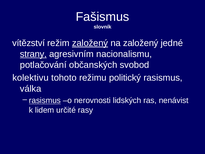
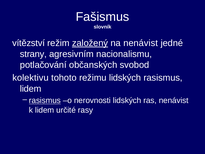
na založený: založený -> nenávist
strany underline: present -> none
režimu politický: politický -> lidských
válka at (31, 89): válka -> lidem
